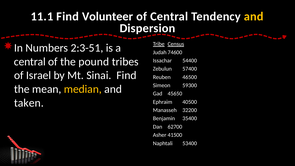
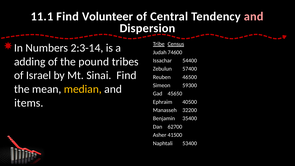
and at (254, 16) colour: yellow -> pink
2:3-51: 2:3-51 -> 2:3-14
central at (30, 62): central -> adding
taken: taken -> items
